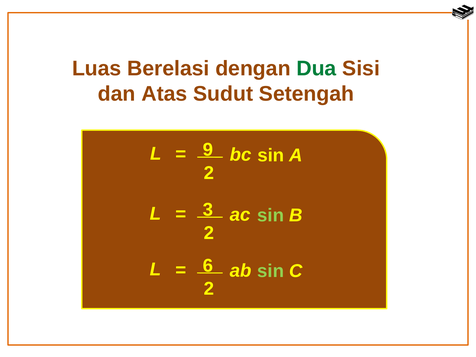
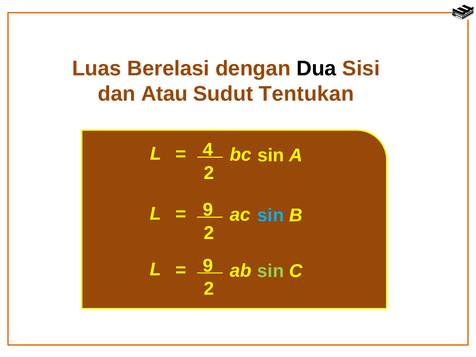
Dua colour: green -> black
Atas: Atas -> Atau
Setengah: Setengah -> Tentukan
9: 9 -> 4
3 at (208, 210): 3 -> 9
sin at (271, 215) colour: light green -> light blue
6 at (208, 266): 6 -> 9
